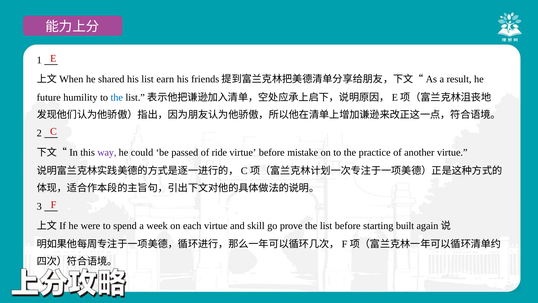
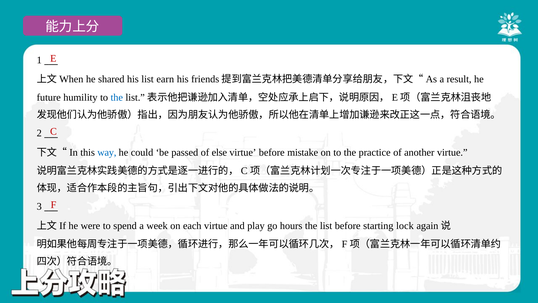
way colour: purple -> blue
ride: ride -> else
skill: skill -> play
prove: prove -> hours
built: built -> lock
